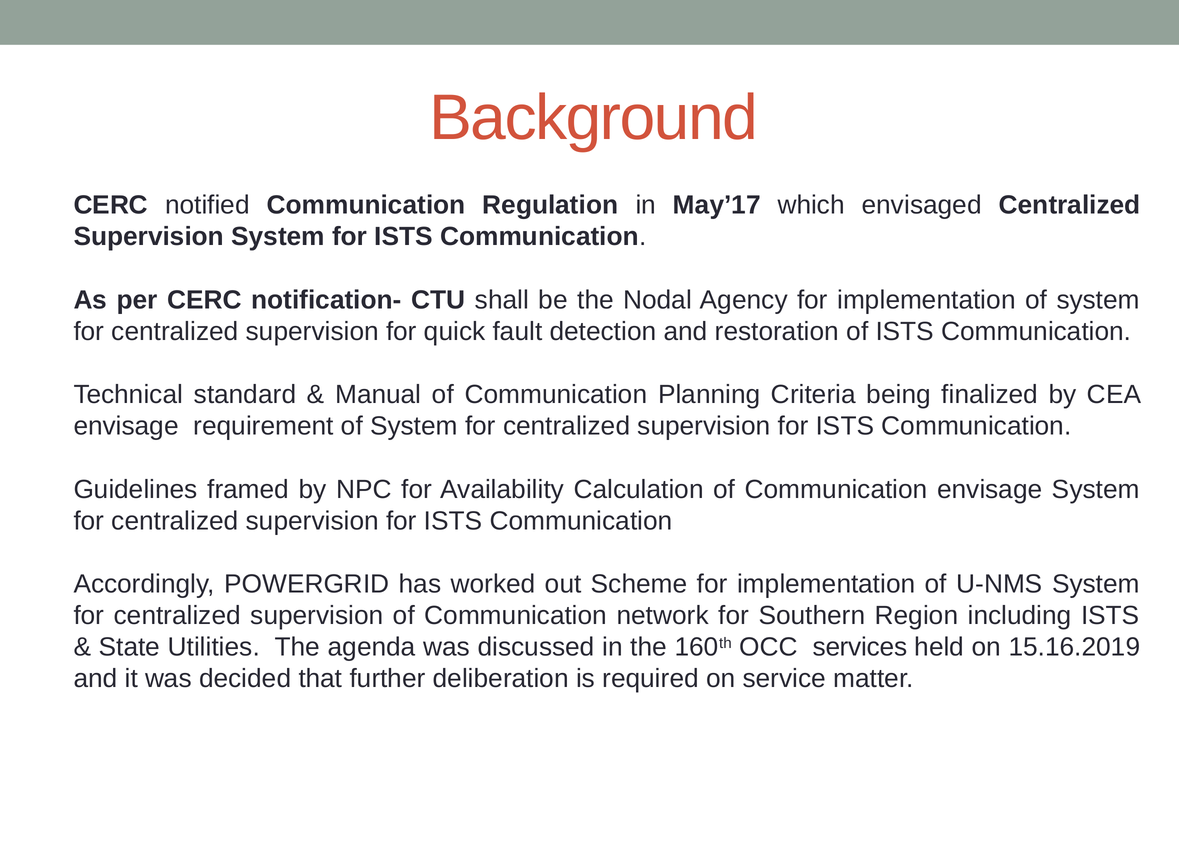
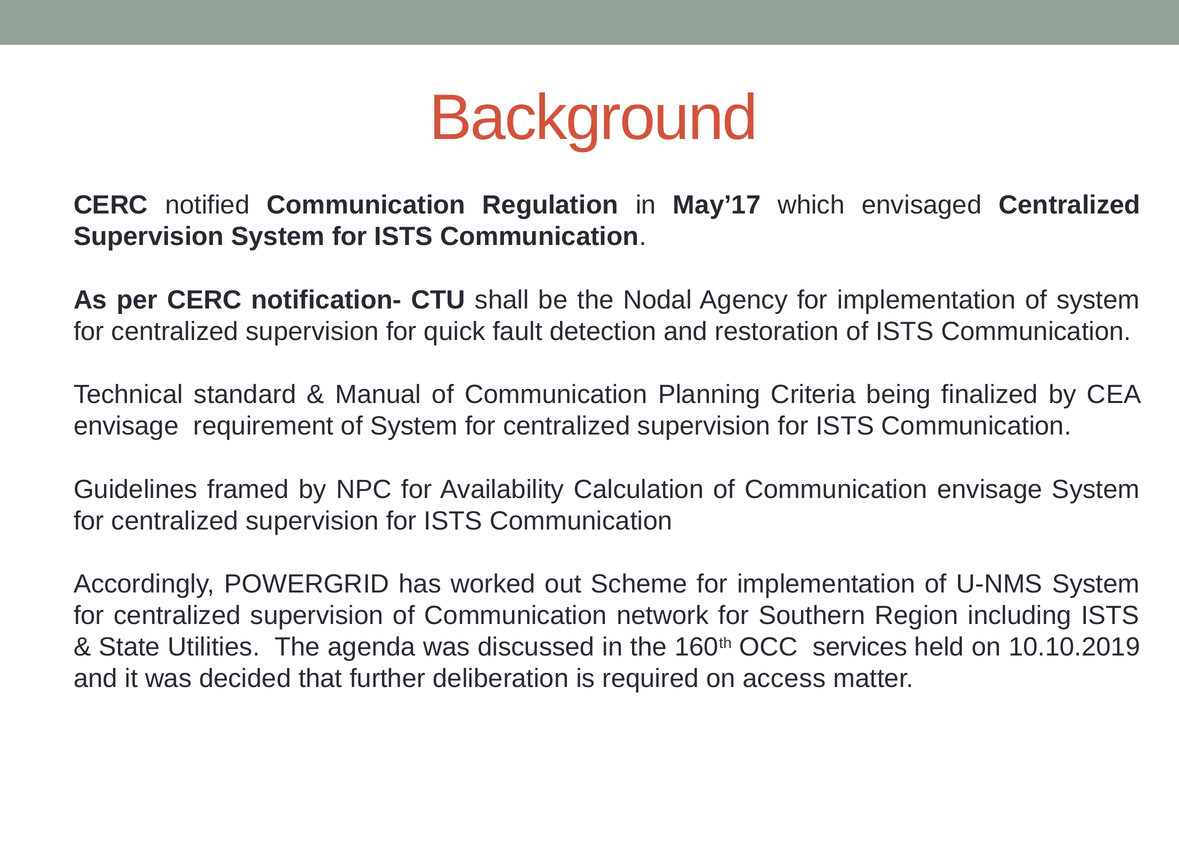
15.16.2019: 15.16.2019 -> 10.10.2019
service: service -> access
